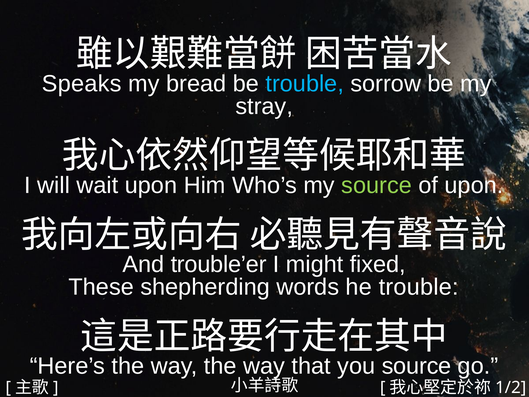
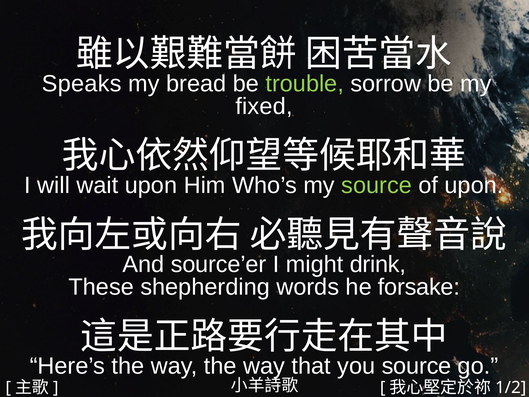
trouble at (305, 84) colour: light blue -> light green
stray: stray -> fixed
trouble’er: trouble’er -> source’er
fixed: fixed -> drink
he trouble: trouble -> forsake
